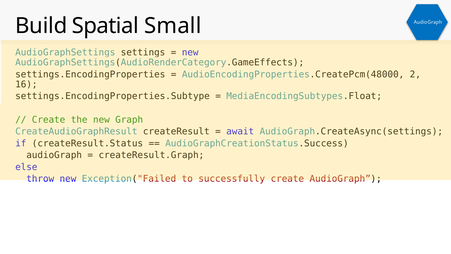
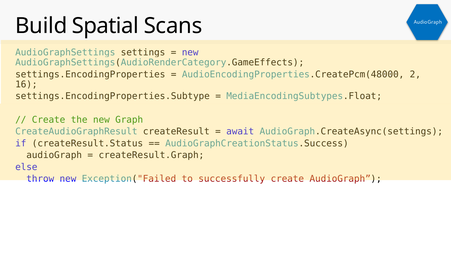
Small: Small -> Scans
